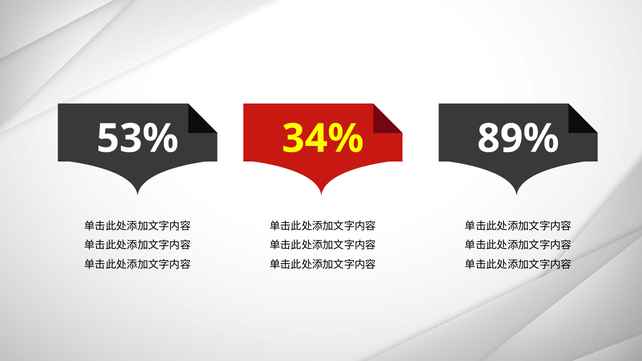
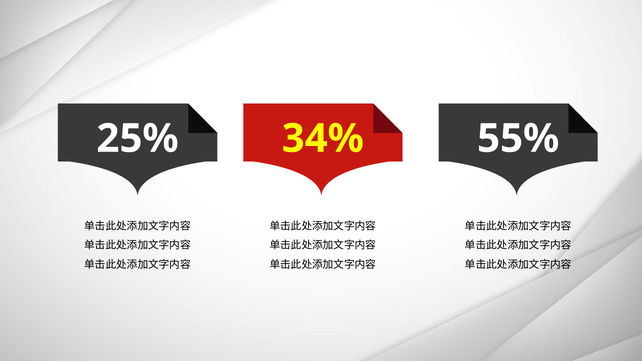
53%: 53% -> 25%
89%: 89% -> 55%
